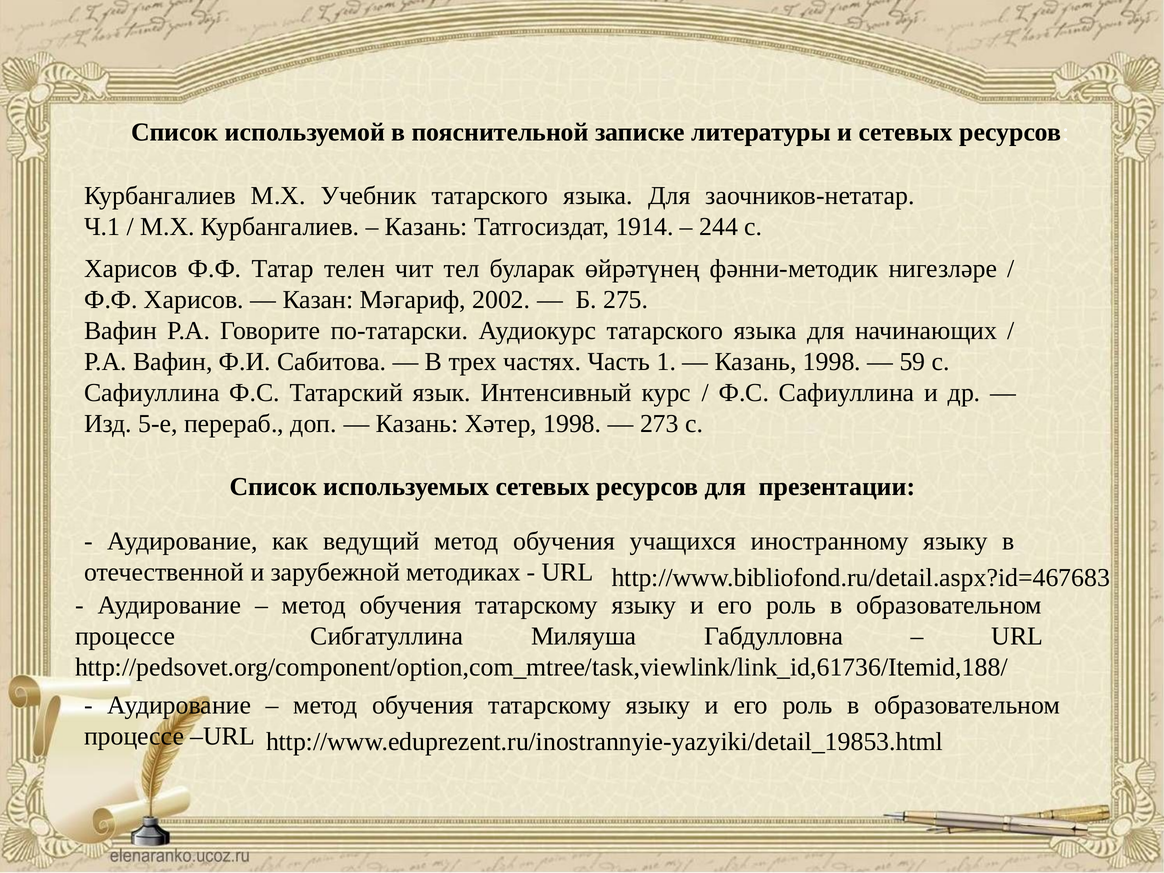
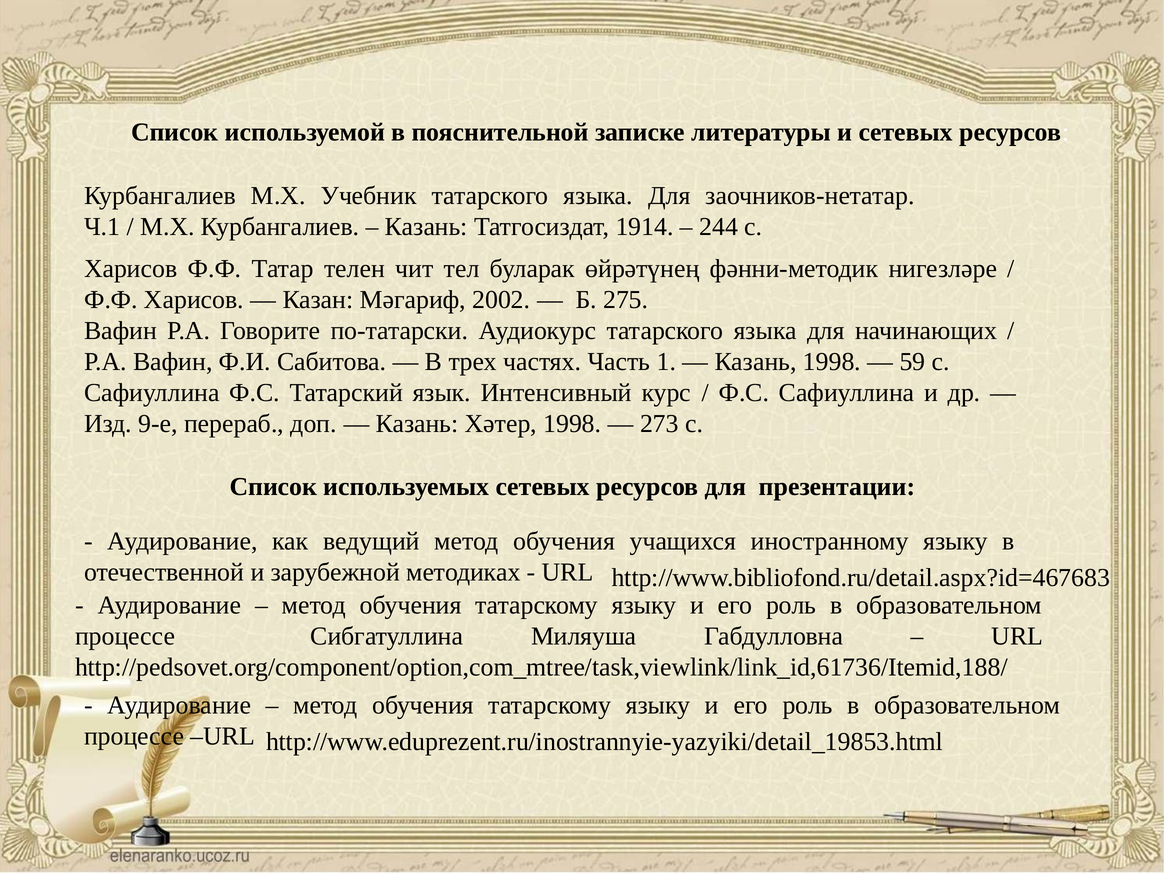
5-е: 5-е -> 9-е
